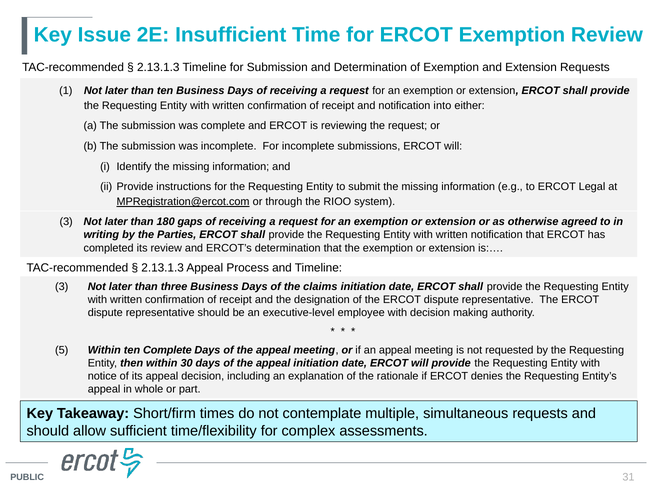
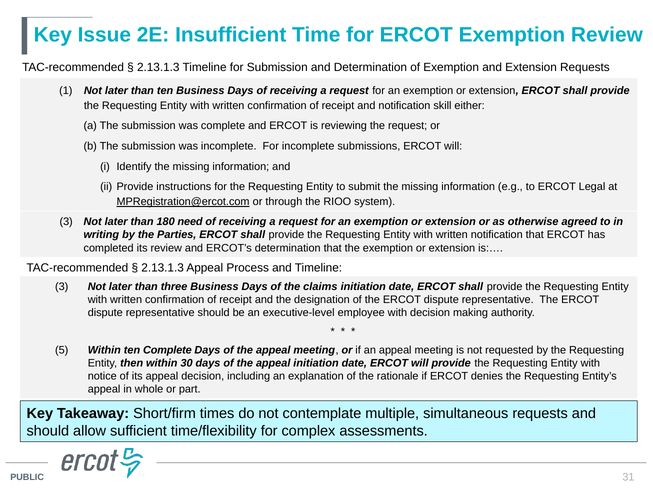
into: into -> skill
gaps: gaps -> need
